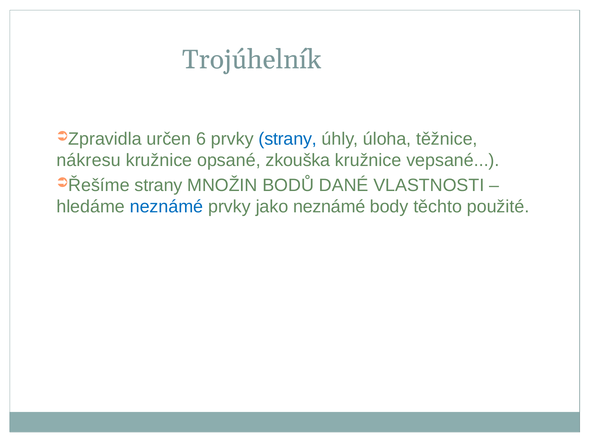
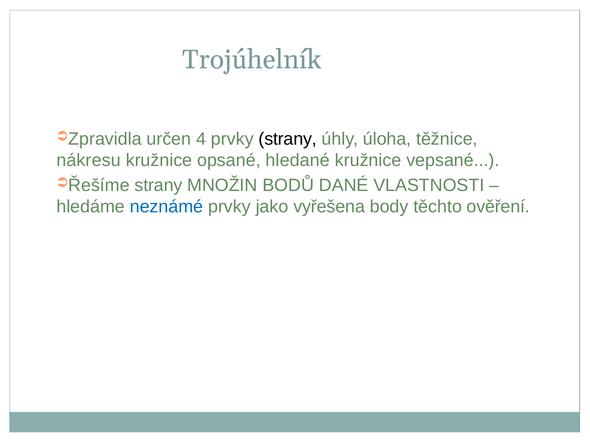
6: 6 -> 4
strany at (288, 139) colour: blue -> black
zkouška: zkouška -> hledané
jako neznámé: neznámé -> vyřešena
použité: použité -> ověření
